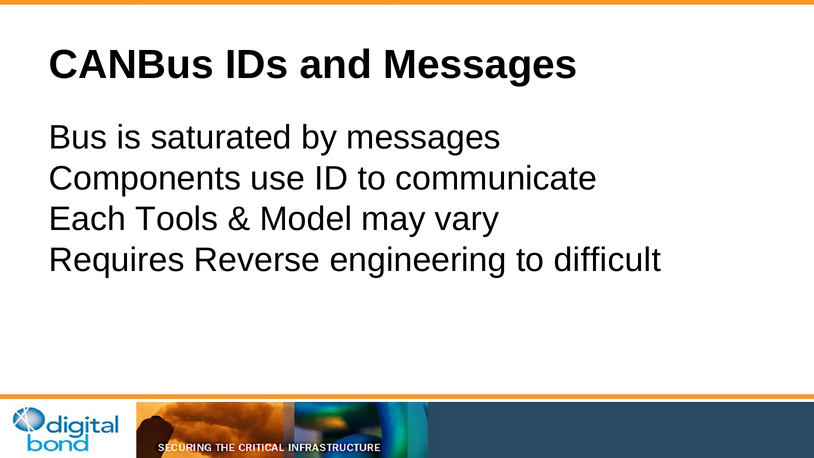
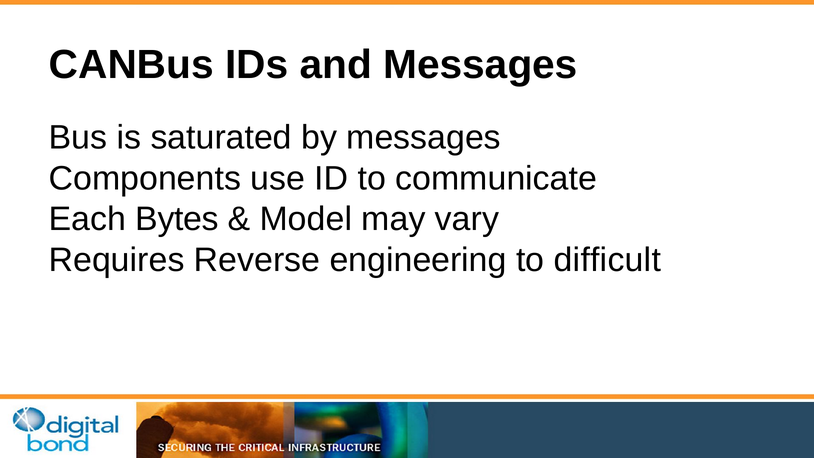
Tools: Tools -> Bytes
